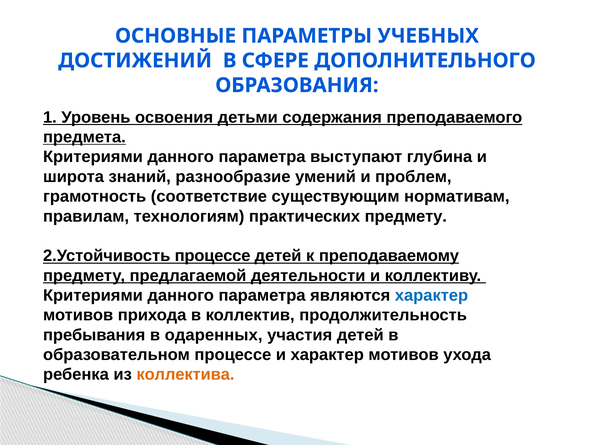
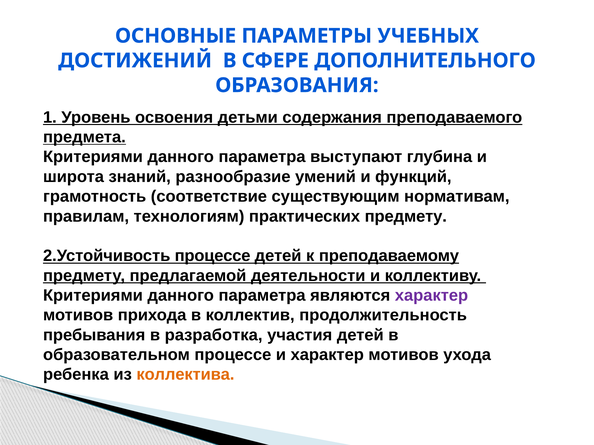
проблем: проблем -> функций
характер at (431, 296) colour: blue -> purple
одаренных: одаренных -> разработка
